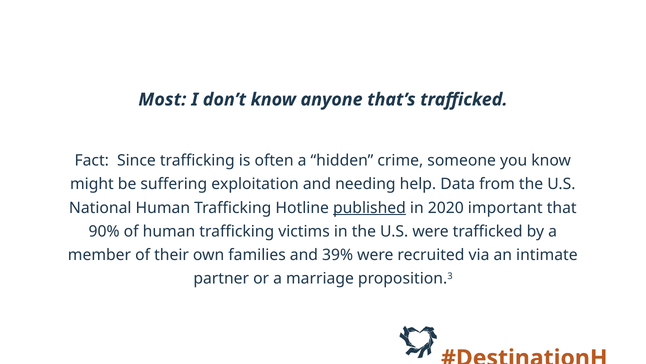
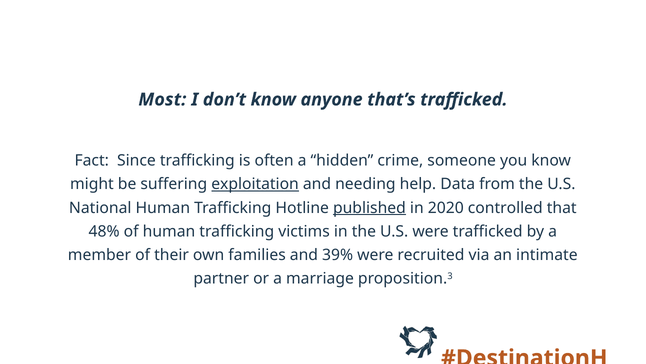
exploitation underline: none -> present
important: important -> controlled
90%: 90% -> 48%
